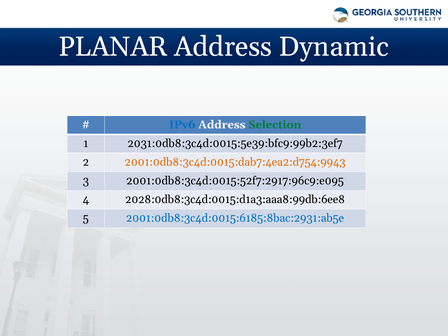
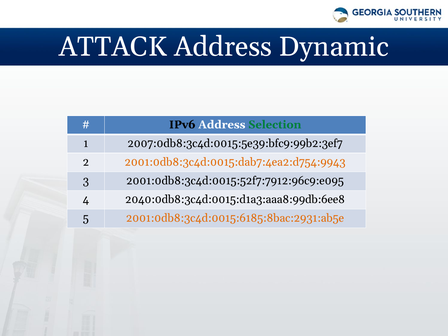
PLANAR: PLANAR -> ATTACK
IPv6 colour: blue -> black
2031:0db8:3c4d:0015:5e39:bfc9:99b2:3ef7: 2031:0db8:3c4d:0015:5e39:bfc9:99b2:3ef7 -> 2007:0db8:3c4d:0015:5e39:bfc9:99b2:3ef7
2001:0db8:3c4d:0015:52f7:2917:96c9:e095: 2001:0db8:3c4d:0015:52f7:2917:96c9:e095 -> 2001:0db8:3c4d:0015:52f7:7912:96c9:e095
2028:0db8:3c4d:0015:d1a3:aaa8:99db:6ee8: 2028:0db8:3c4d:0015:d1a3:aaa8:99db:6ee8 -> 2040:0db8:3c4d:0015:d1a3:aaa8:99db:6ee8
2001:0db8:3c4d:0015:6185:8bac:2931:ab5e colour: blue -> orange
